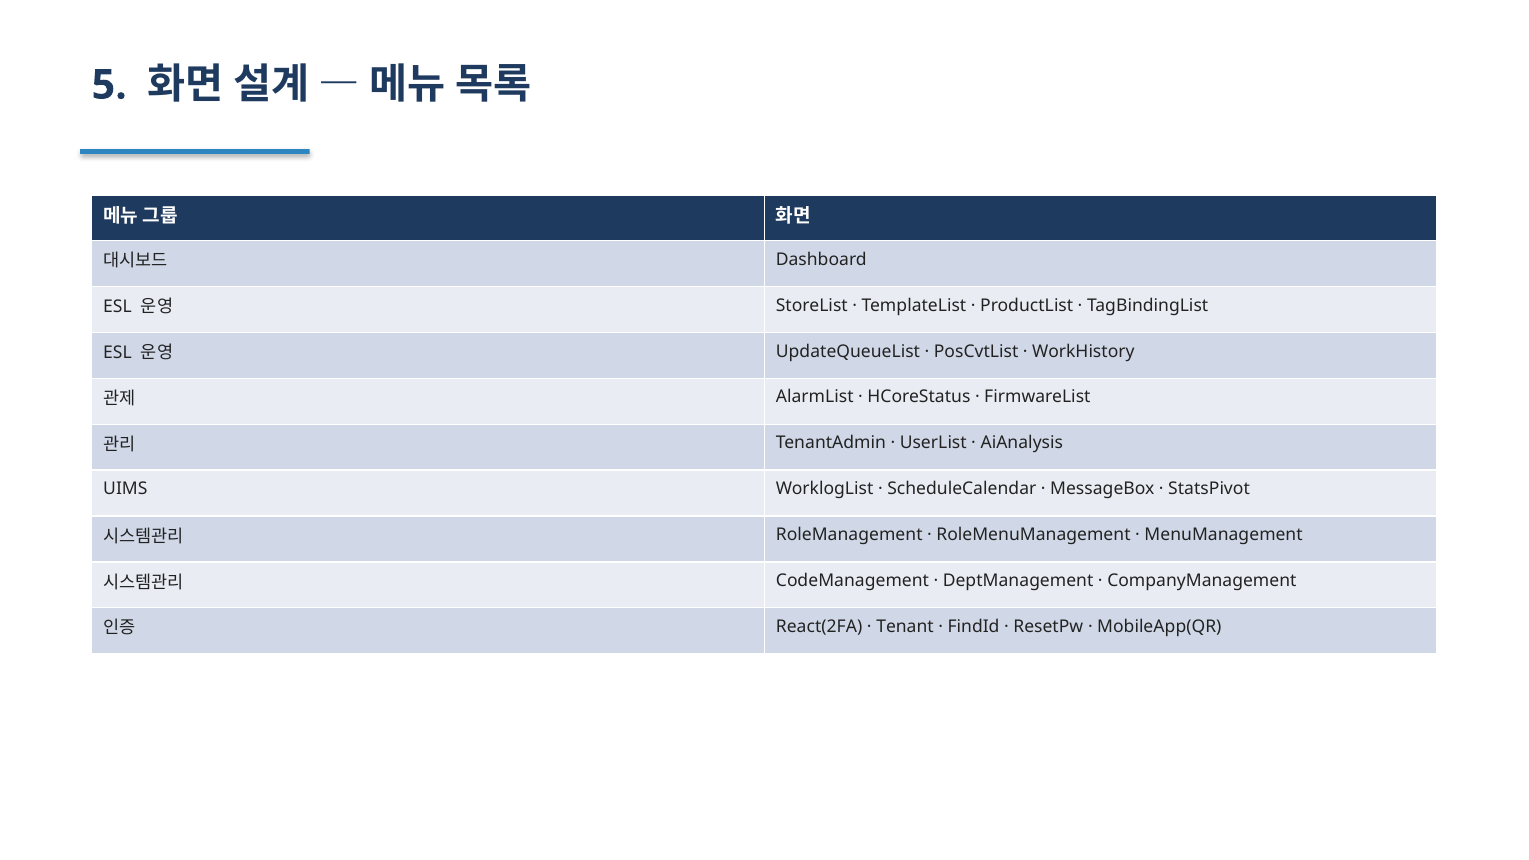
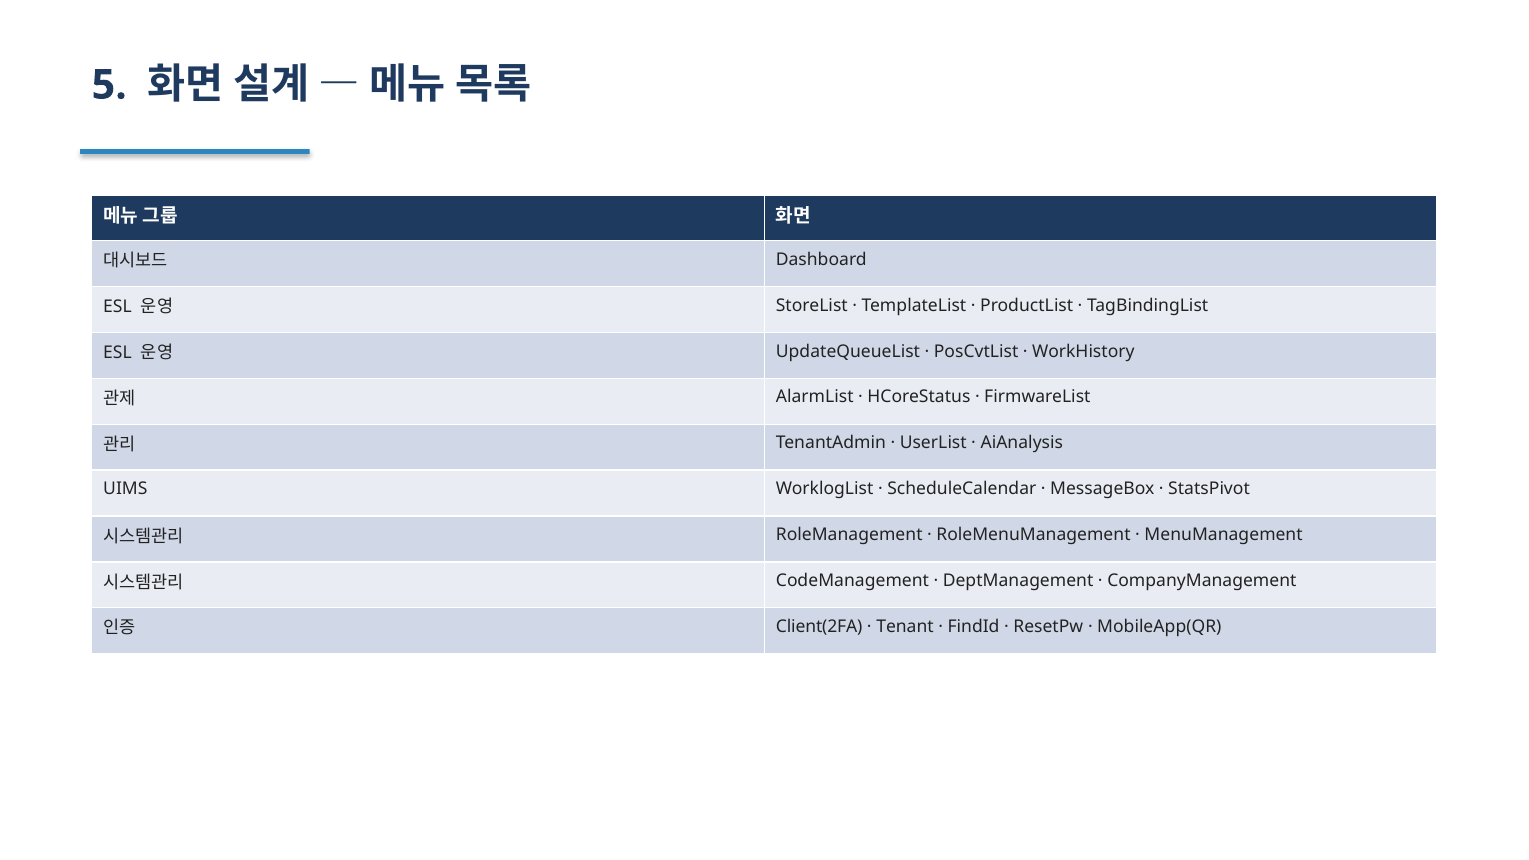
React(2FA: React(2FA -> Client(2FA
